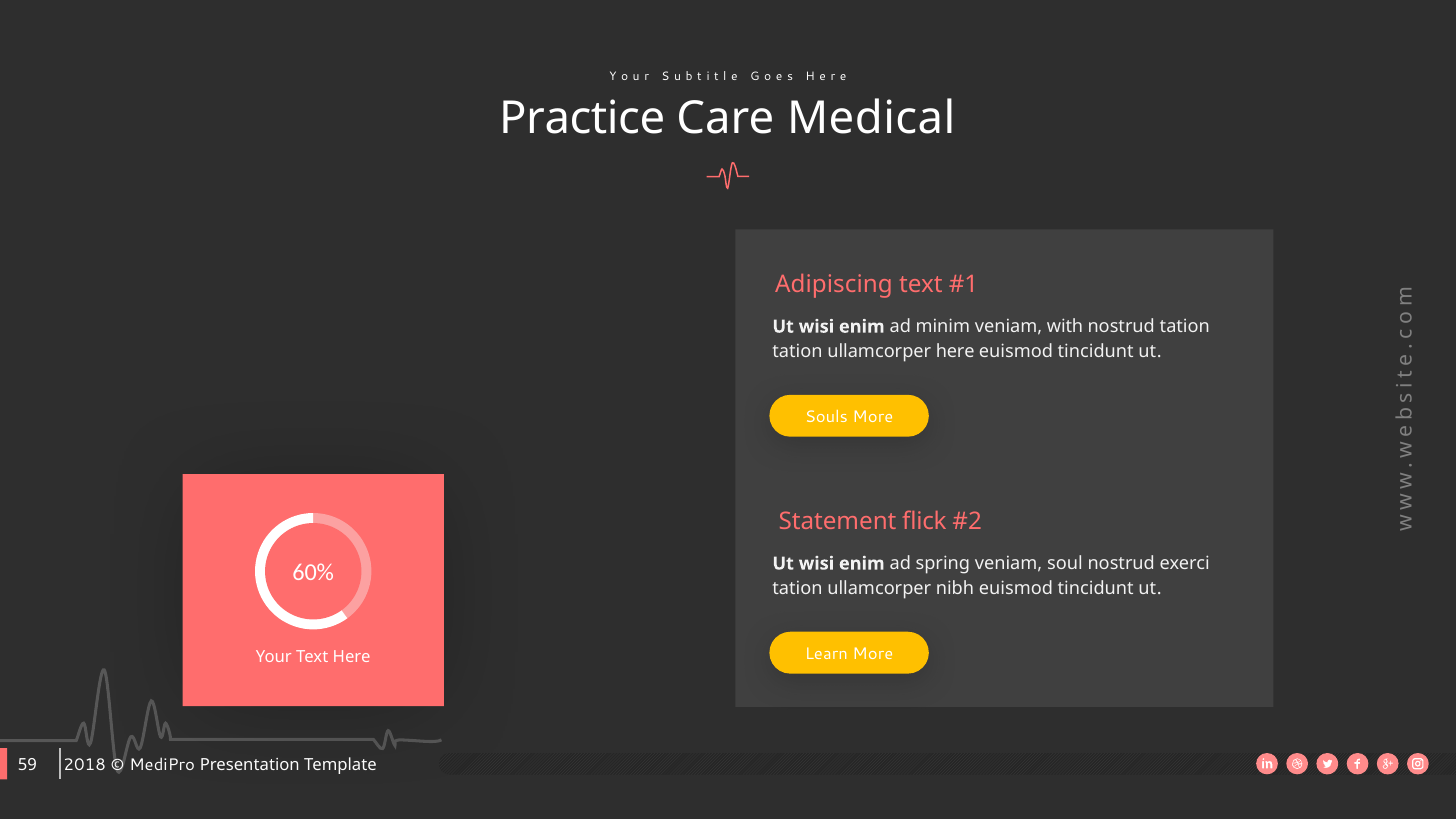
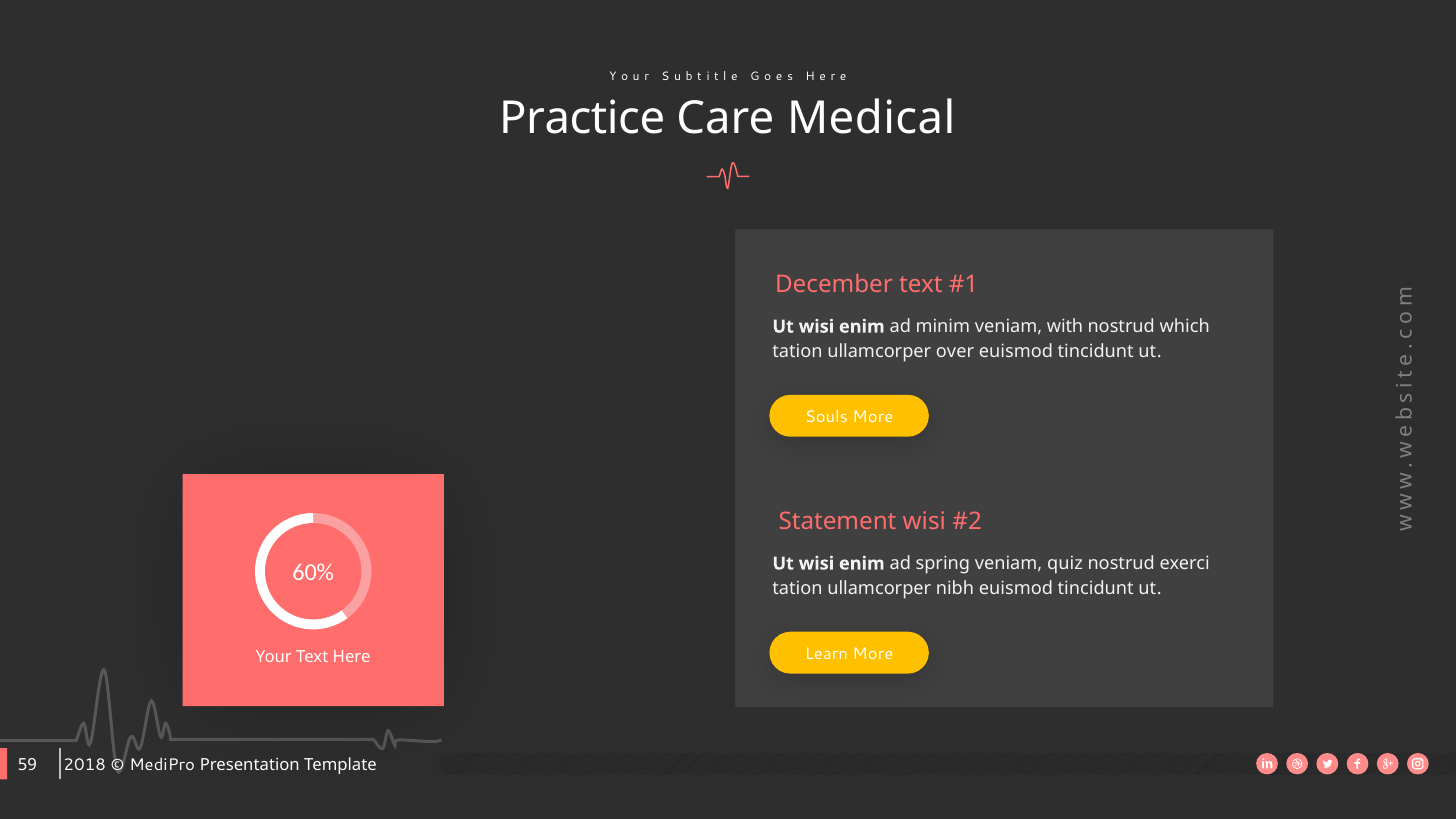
Adipiscing: Adipiscing -> December
nostrud tation: tation -> which
ullamcorper here: here -> over
Statement flick: flick -> wisi
soul: soul -> quiz
